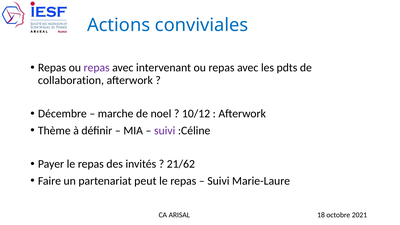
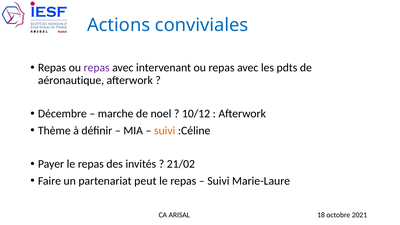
collaboration: collaboration -> aéronautique
suivi at (165, 131) colour: purple -> orange
21/62: 21/62 -> 21/02
